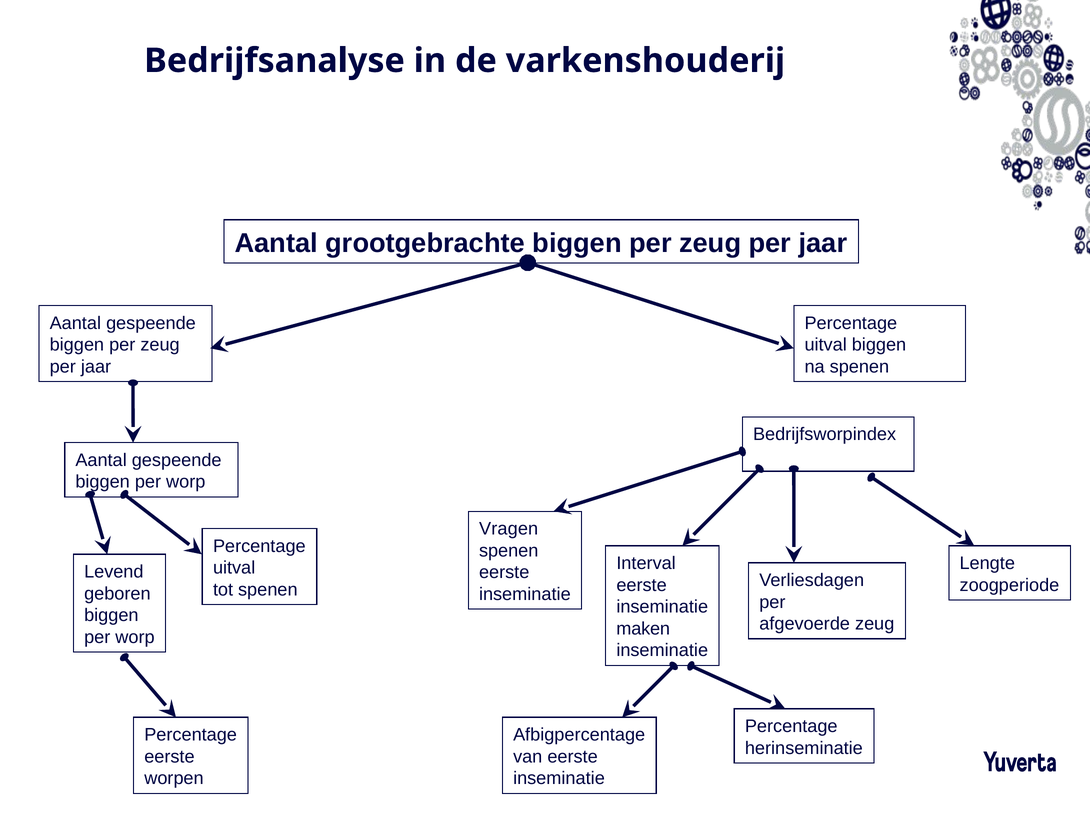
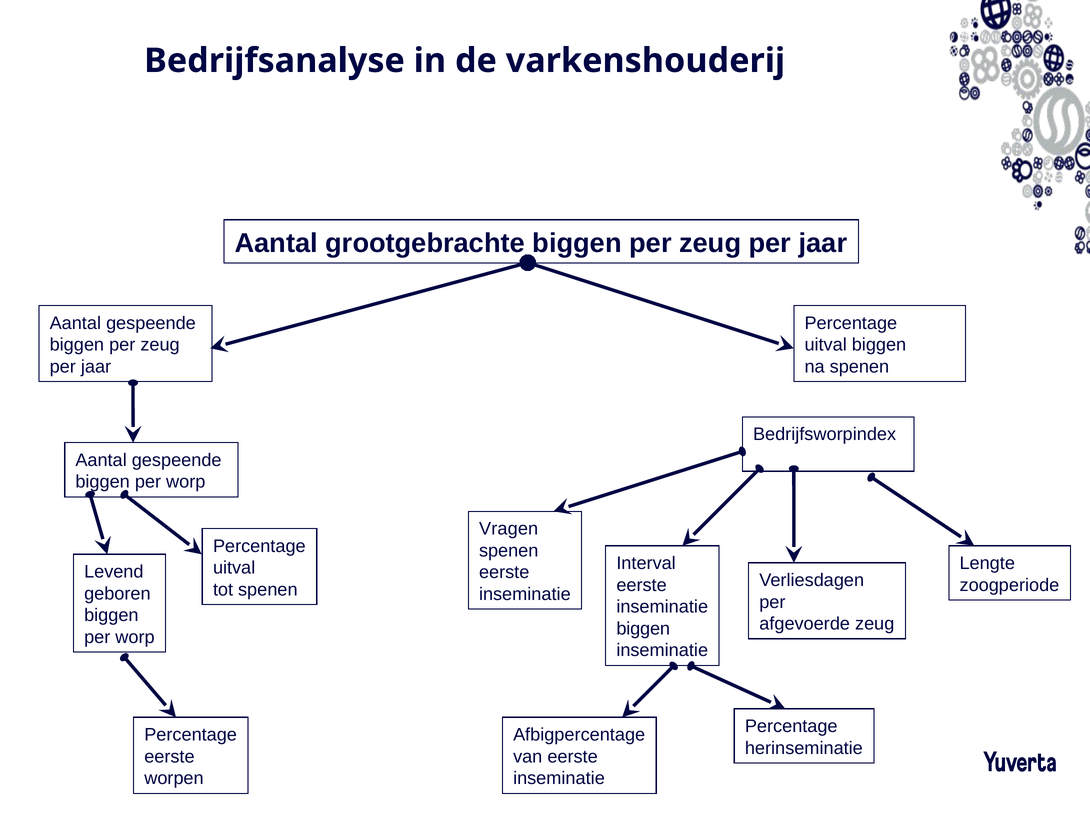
maken at (643, 629): maken -> biggen
